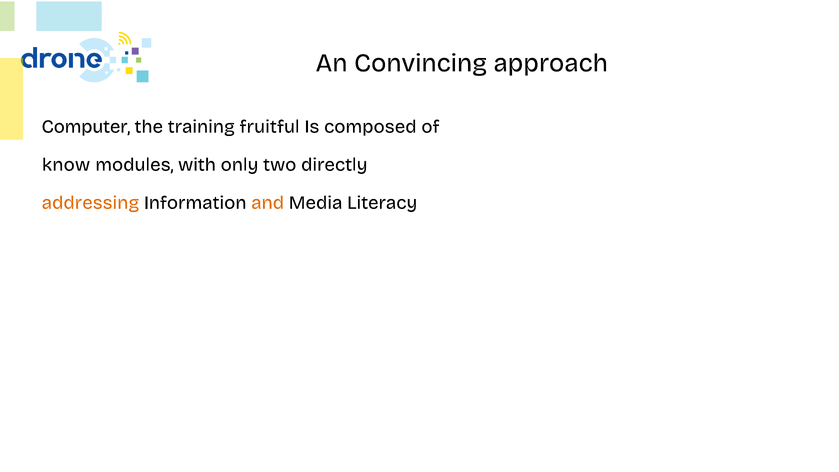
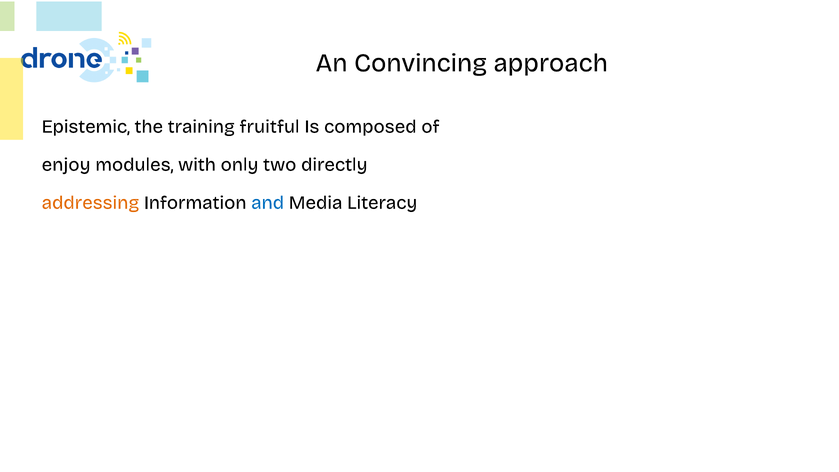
Computer: Computer -> Epistemic
know: know -> enjoy
and colour: orange -> blue
